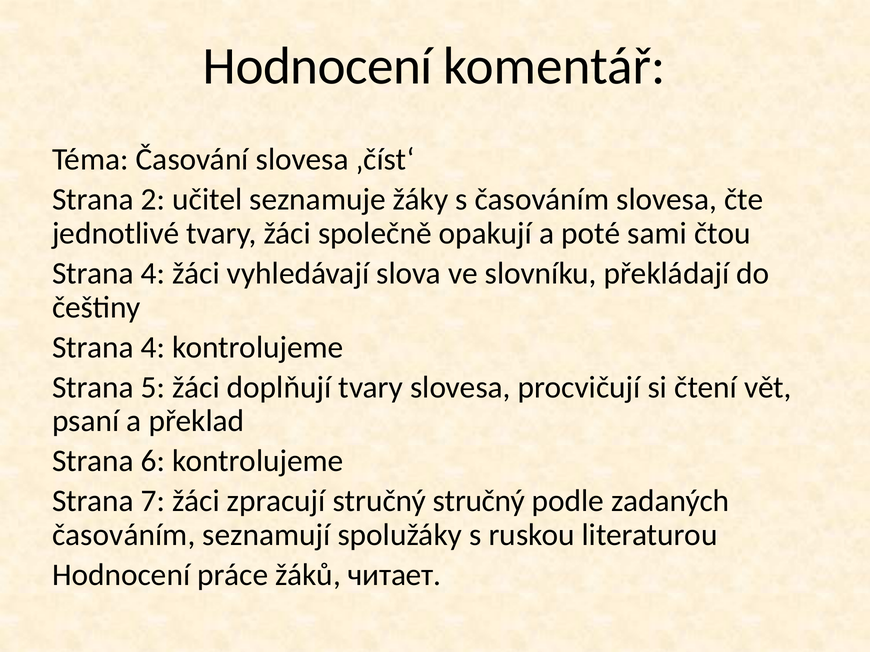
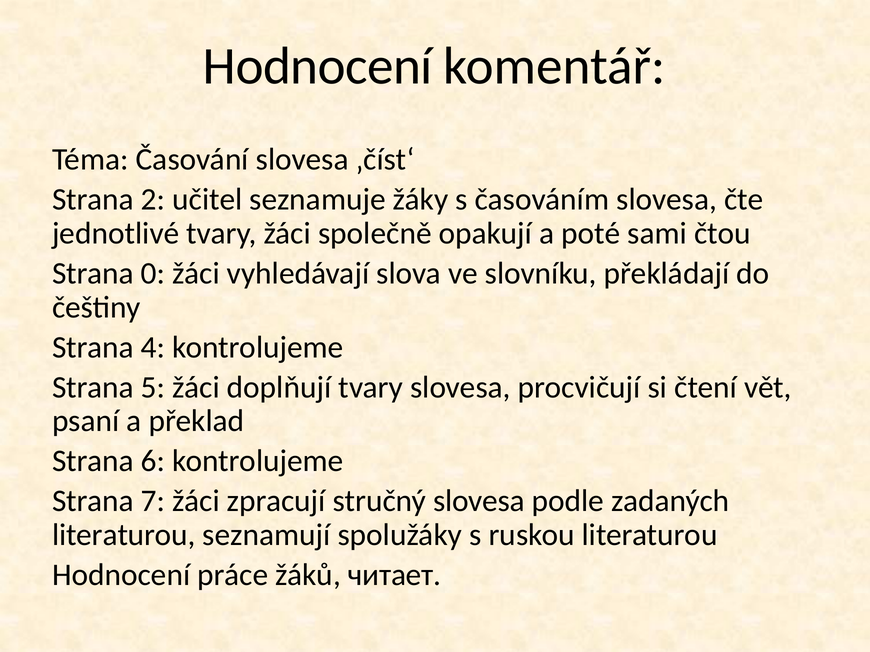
4 at (153, 274): 4 -> 0
stručný stručný: stručný -> slovesa
časováním at (124, 535): časováním -> literaturou
